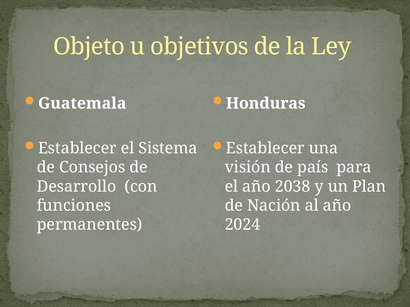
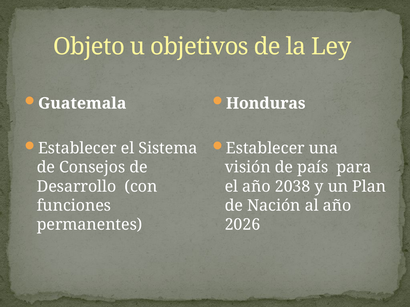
2024: 2024 -> 2026
